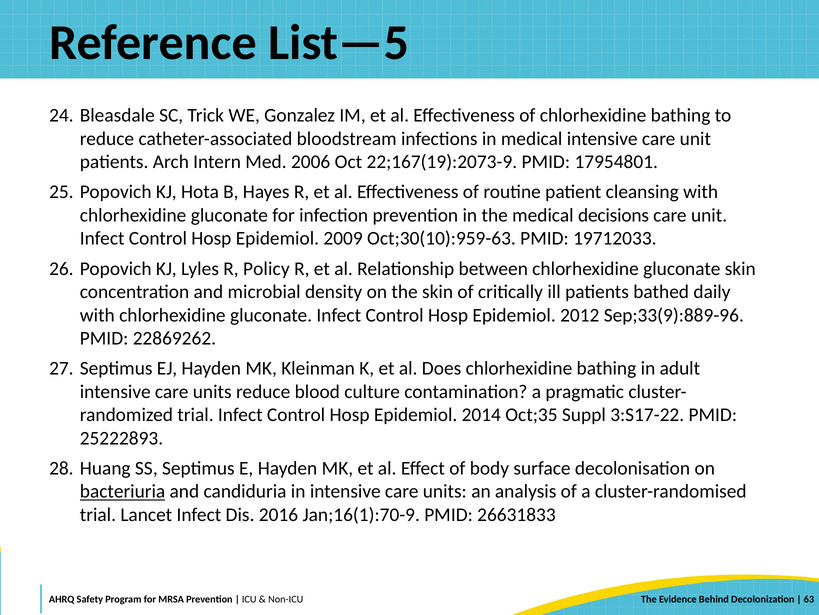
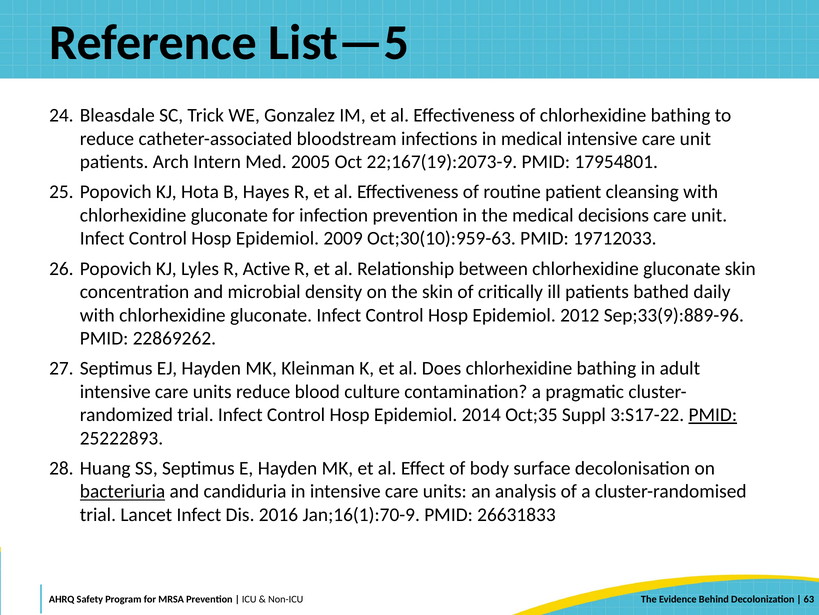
2006: 2006 -> 2005
Policy: Policy -> Active
PMID at (713, 414) underline: none -> present
